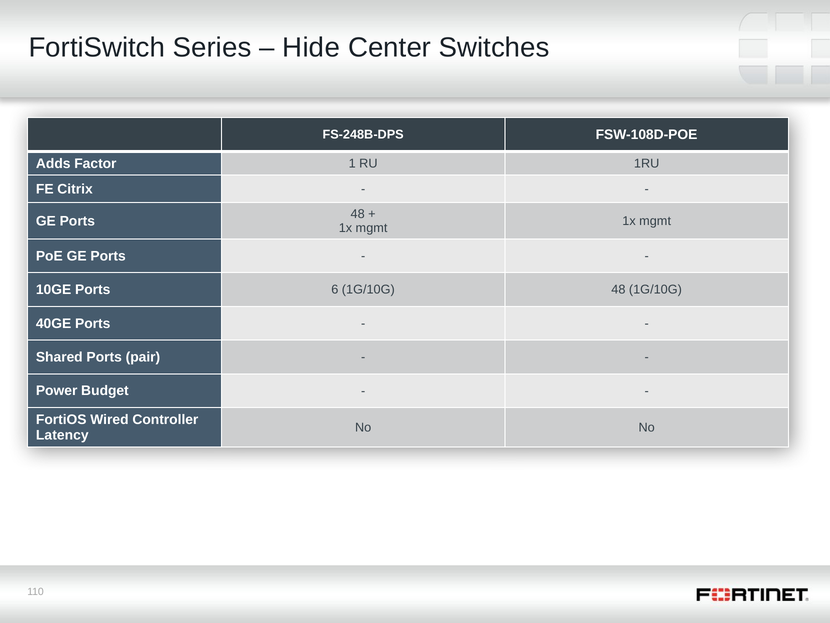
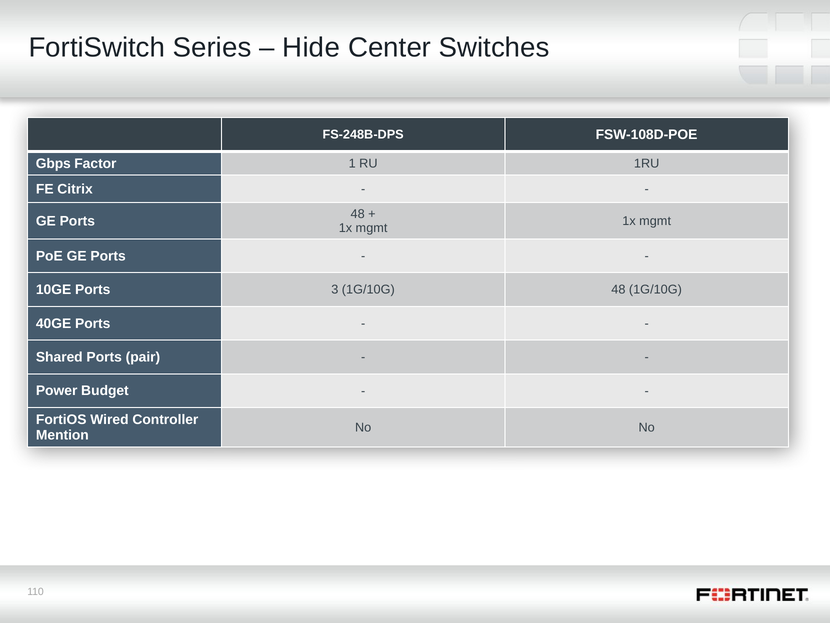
Adds: Adds -> Gbps
6: 6 -> 3
Latency: Latency -> Mention
